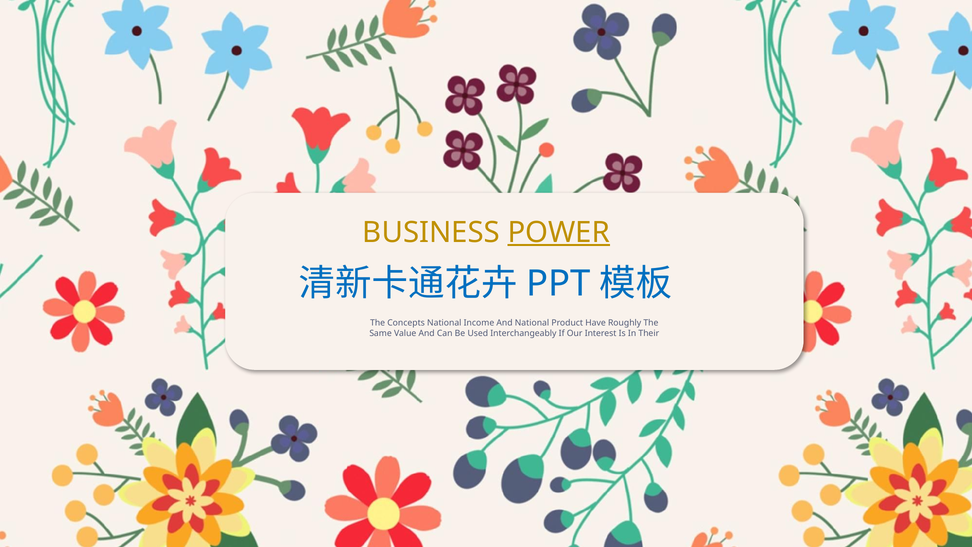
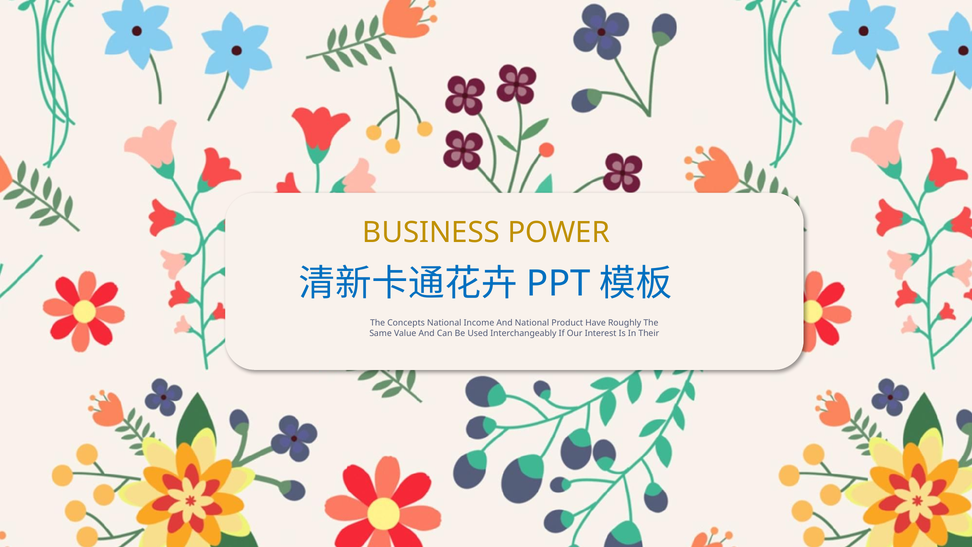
POWER underline: present -> none
